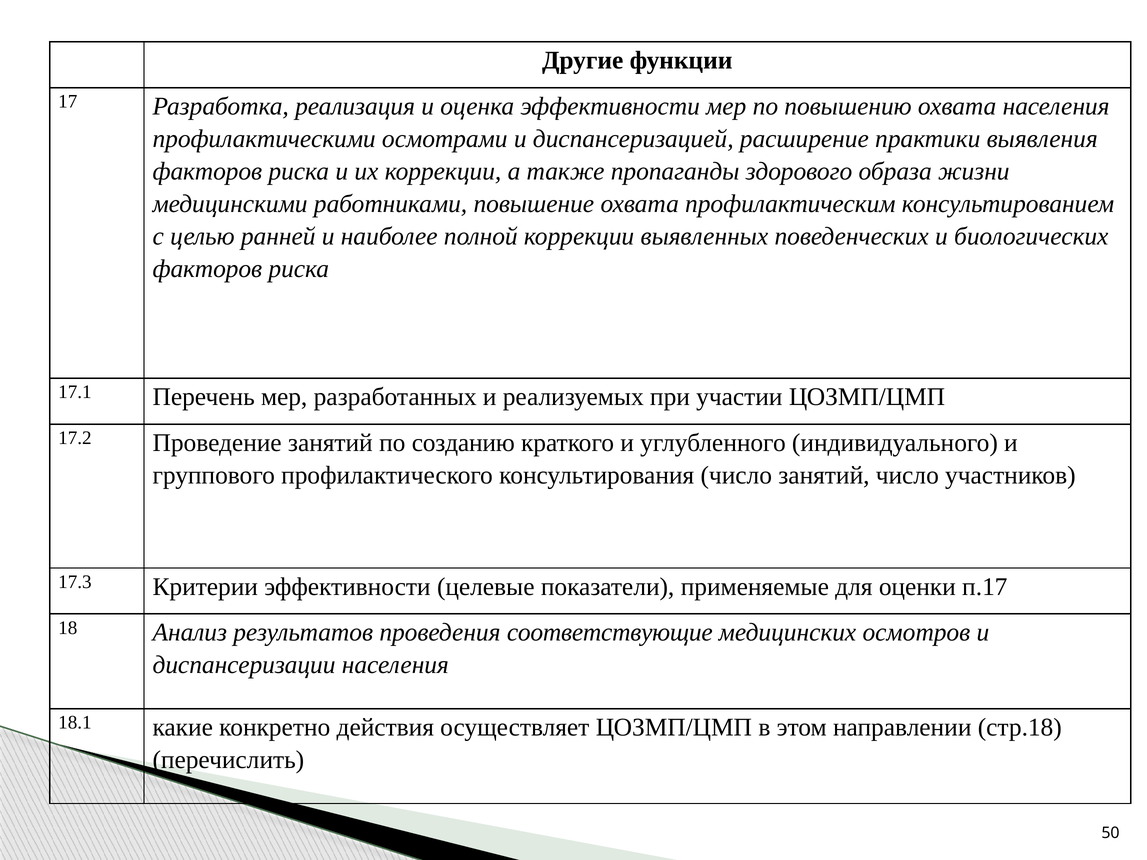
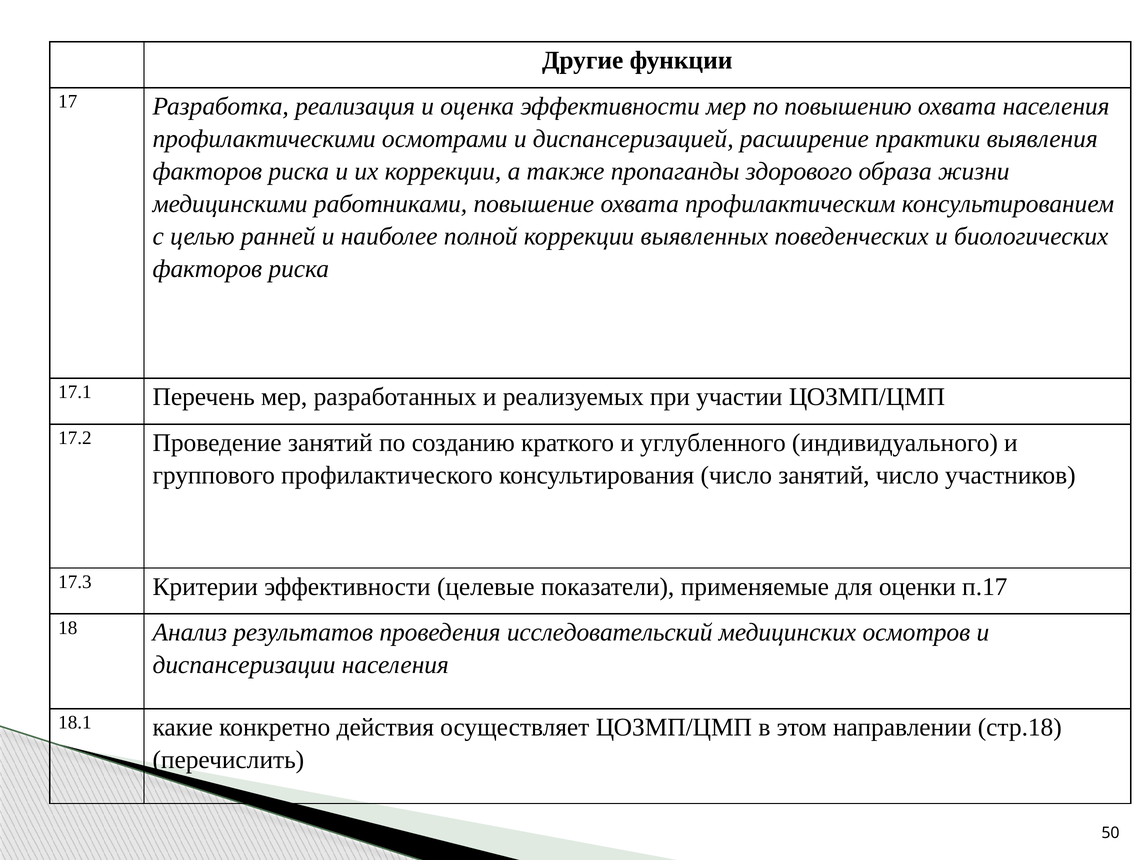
соответствующие: соответствующие -> исследовательский
